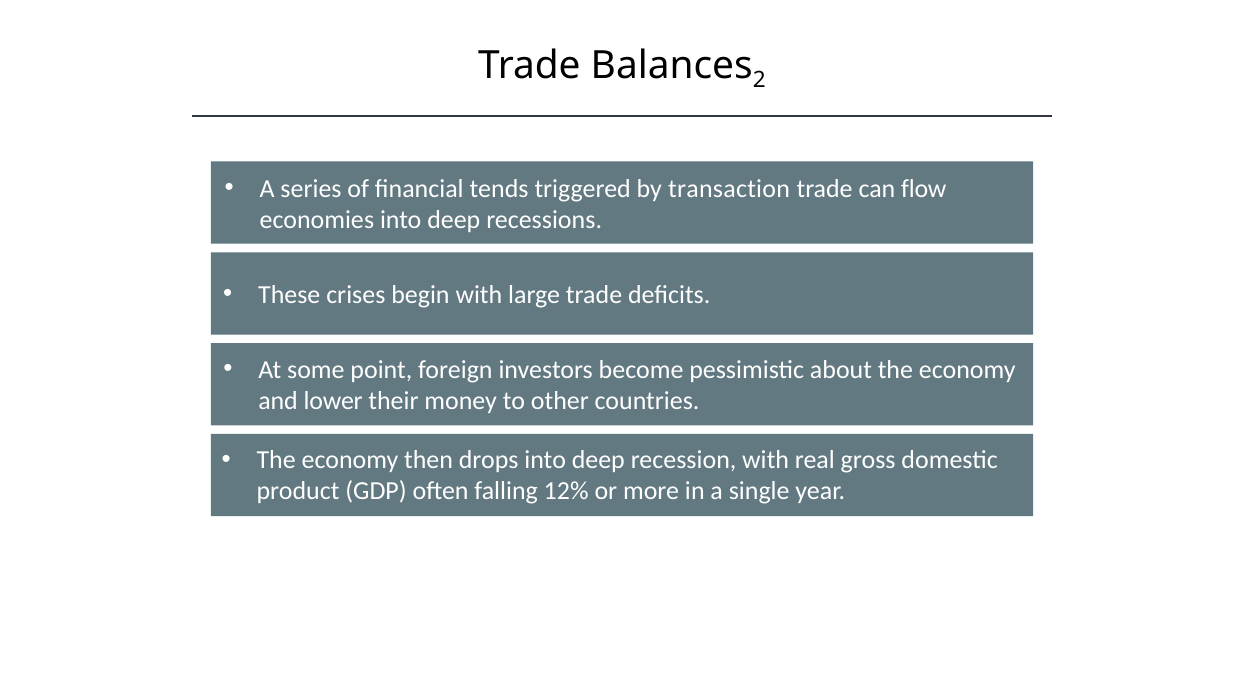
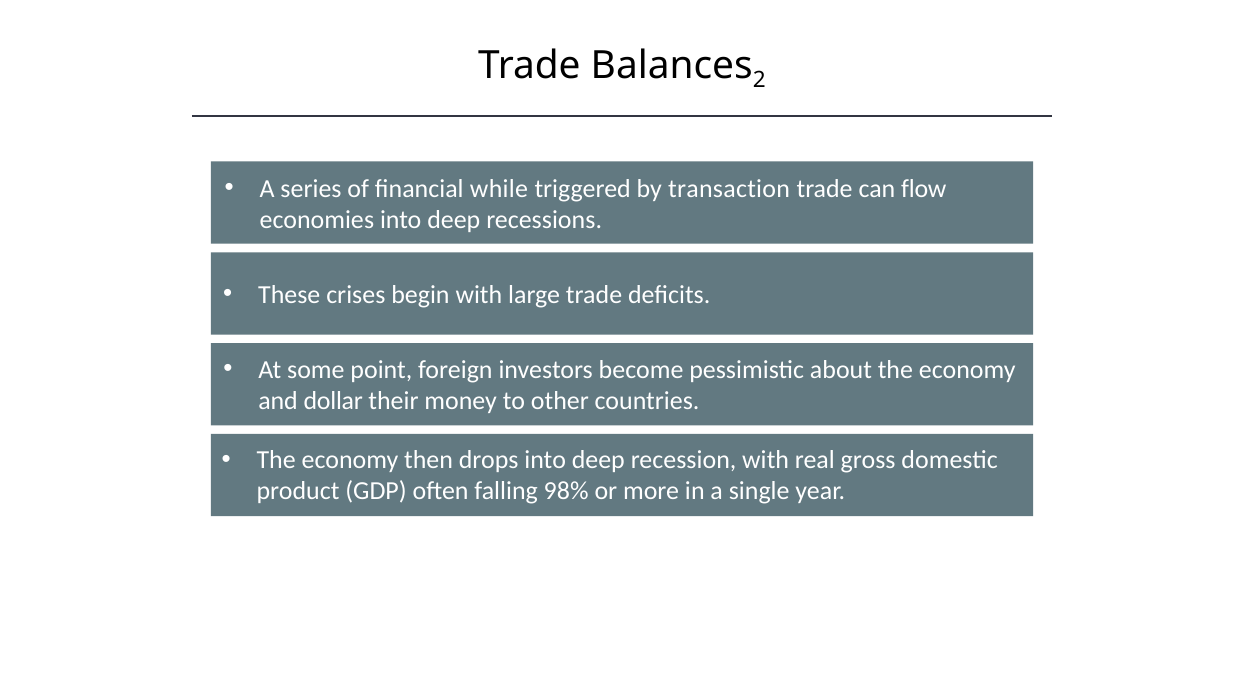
tends: tends -> while
lower: lower -> dollar
12%: 12% -> 98%
